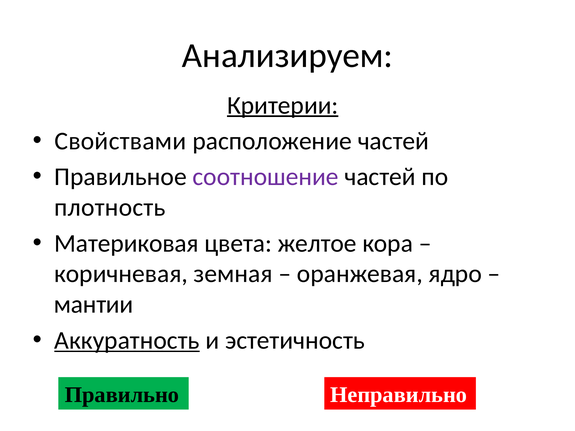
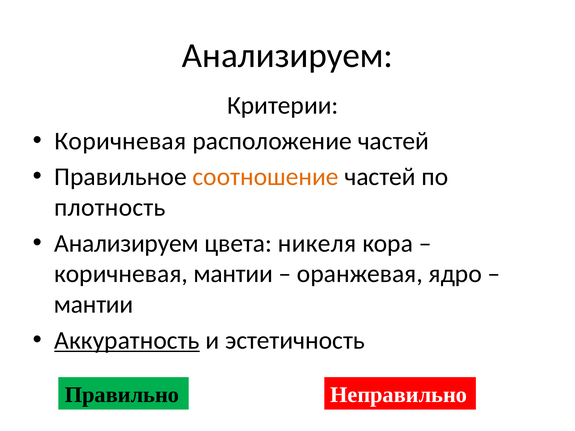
Критерии underline: present -> none
Свойствами at (120, 141): Свойствами -> Коричневая
соотношение colour: purple -> orange
Материковая at (127, 243): Материковая -> Анализируем
желтое: желтое -> никеля
коричневая земная: земная -> мантии
